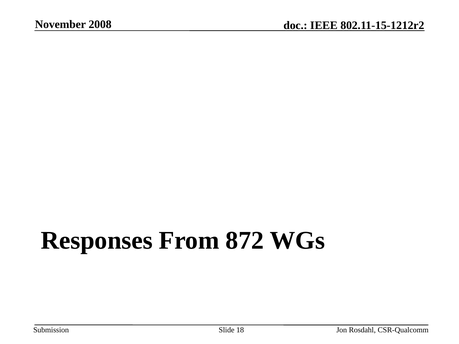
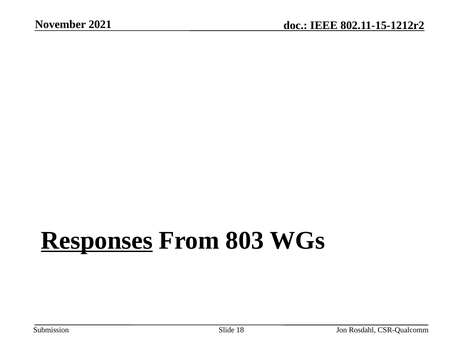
2008: 2008 -> 2021
Responses underline: none -> present
872: 872 -> 803
